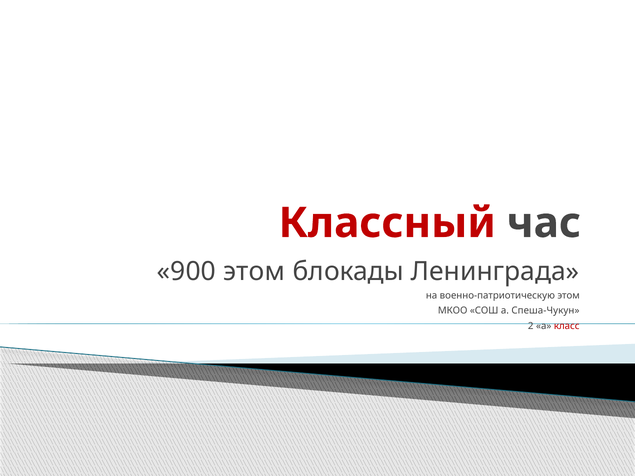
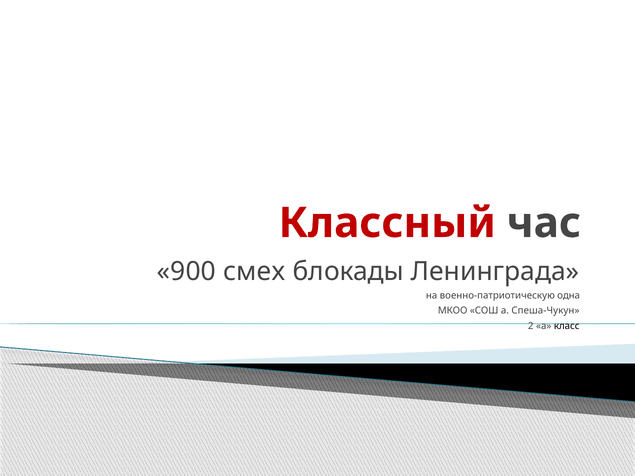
900 этом: этом -> смех
военно-патриотическую этом: этом -> одна
класс colour: red -> black
